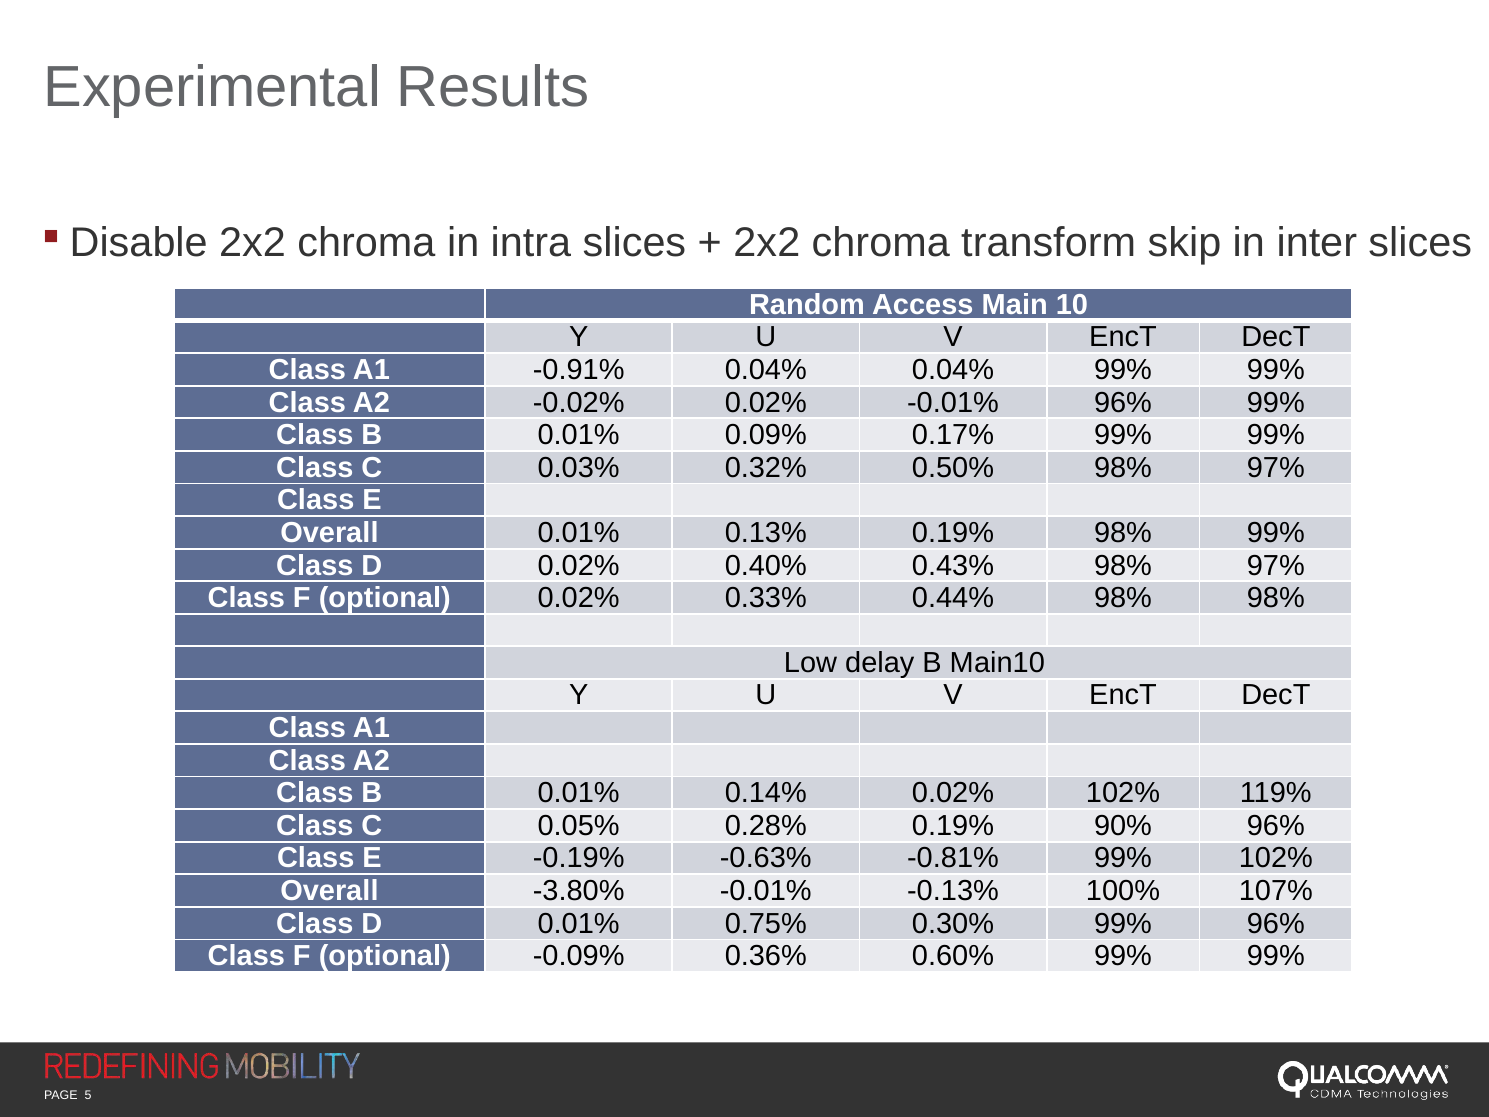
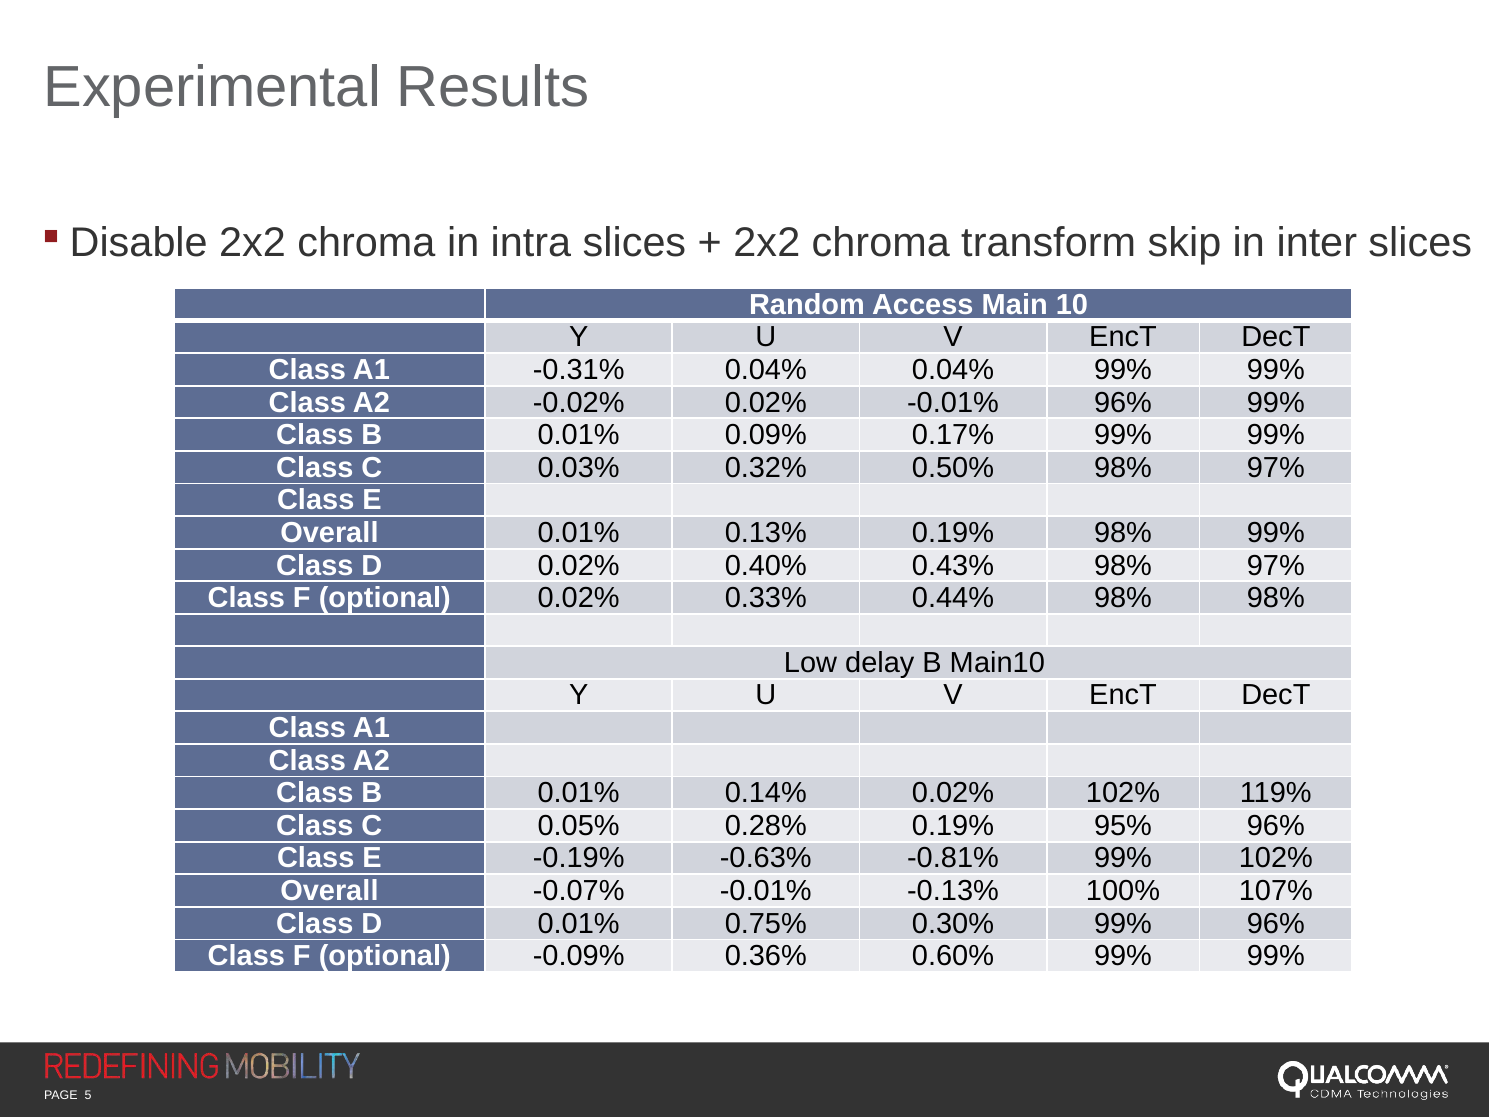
-0.91%: -0.91% -> -0.31%
90%: 90% -> 95%
-3.80%: -3.80% -> -0.07%
